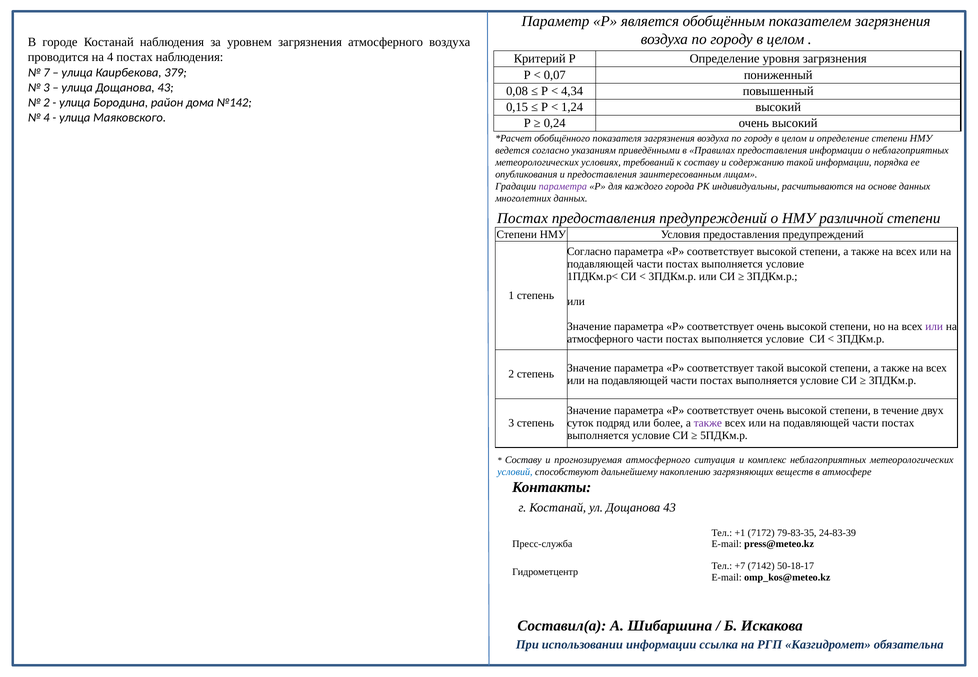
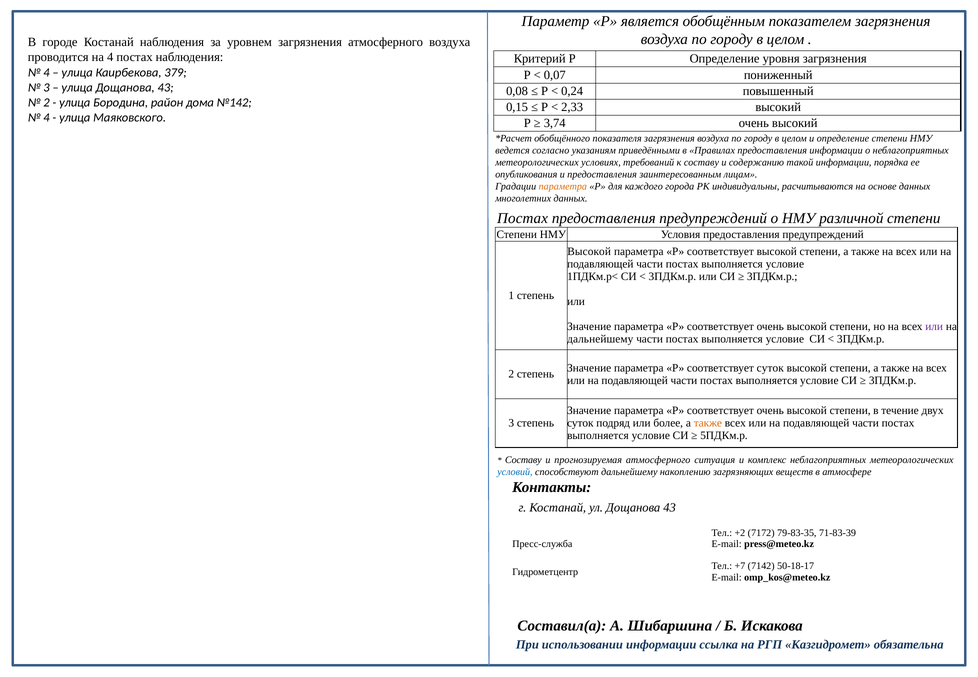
7 at (47, 72): 7 -> 4
4,34: 4,34 -> 0,24
1,24: 1,24 -> 2,33
0,24: 0,24 -> 3,74
параметра at (563, 186) colour: purple -> orange
Согласно at (589, 252): Согласно -> Высокой
атмосферного at (600, 339): атмосферного -> дальнейшему
соответствует такой: такой -> суток
также at (708, 423) colour: purple -> orange
+1: +1 -> +2
24-83-39: 24-83-39 -> 71-83-39
